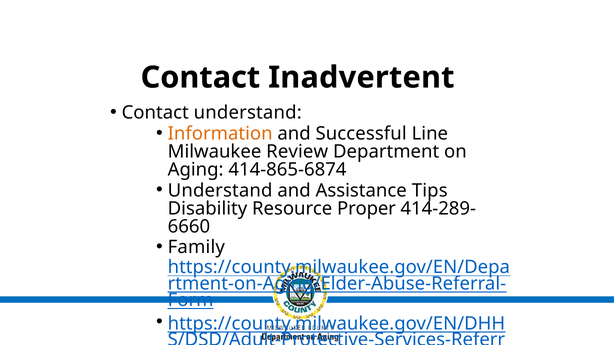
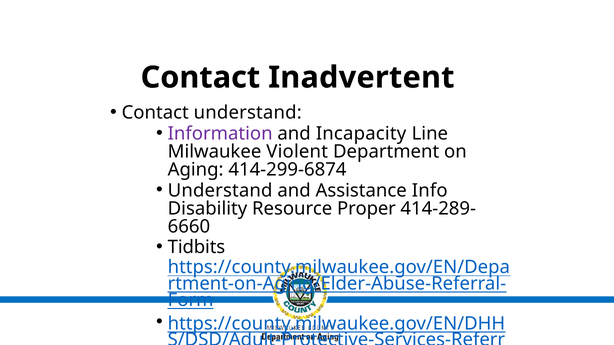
Information colour: orange -> purple
Successful: Successful -> Incapacity
Review: Review -> Violent
414-865-6874: 414-865-6874 -> 414-299-6874
Tips: Tips -> Info
Family: Family -> Tidbits
